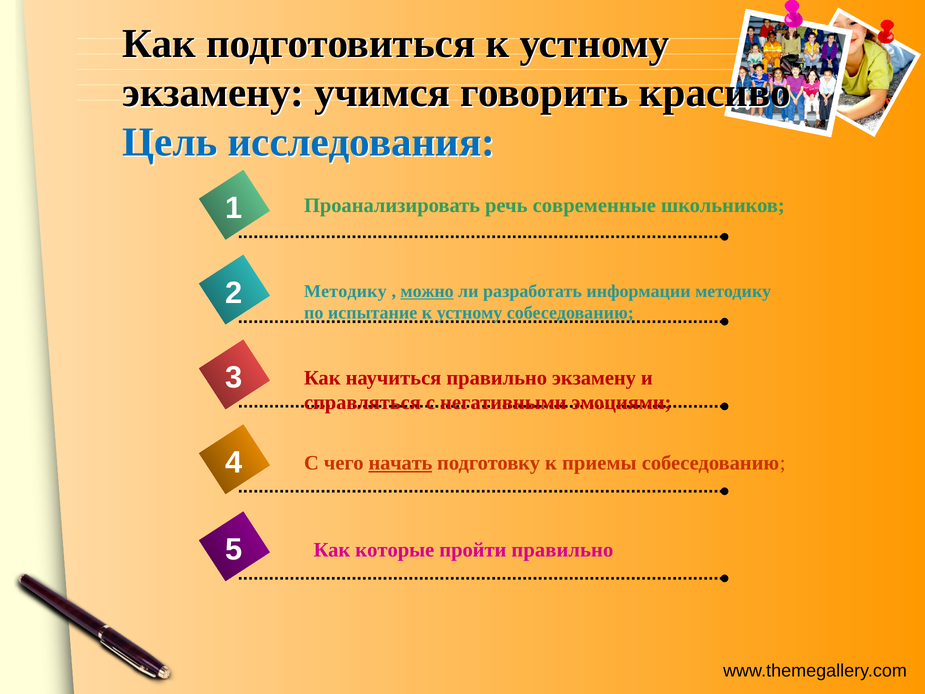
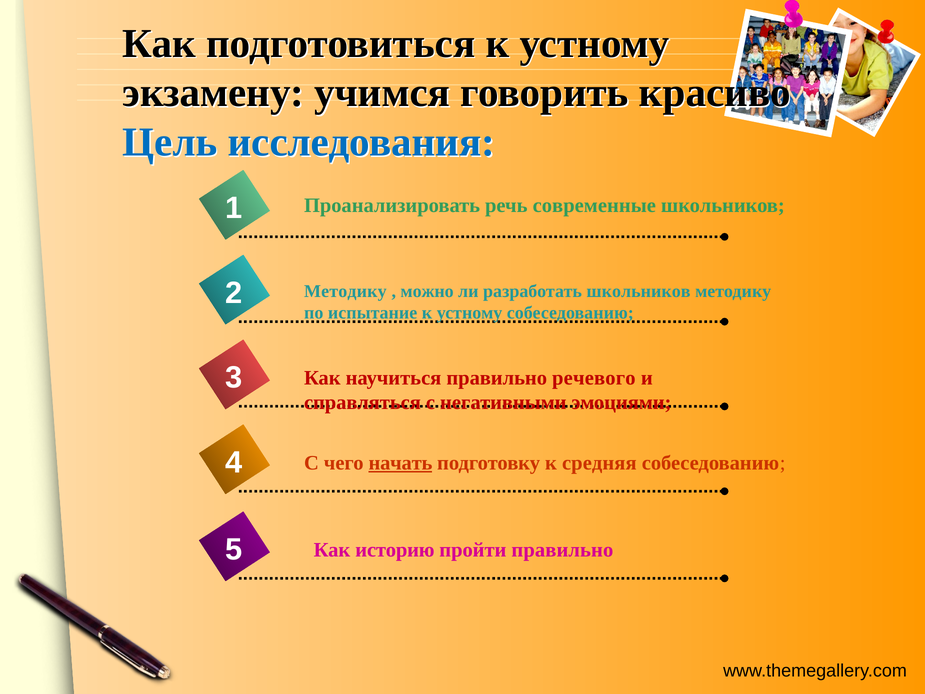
можно underline: present -> none
разработать информации: информации -> школьников
правильно экзамену: экзамену -> речевого
приемы: приемы -> средняя
которые: которые -> историю
